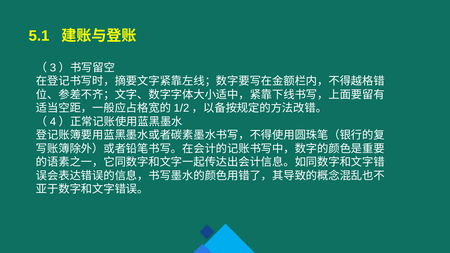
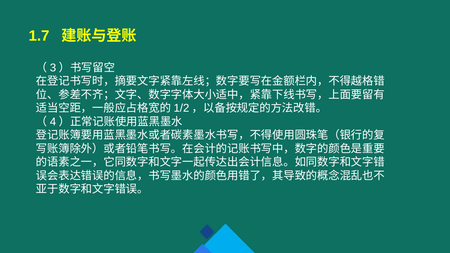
5.1: 5.1 -> 1.7
